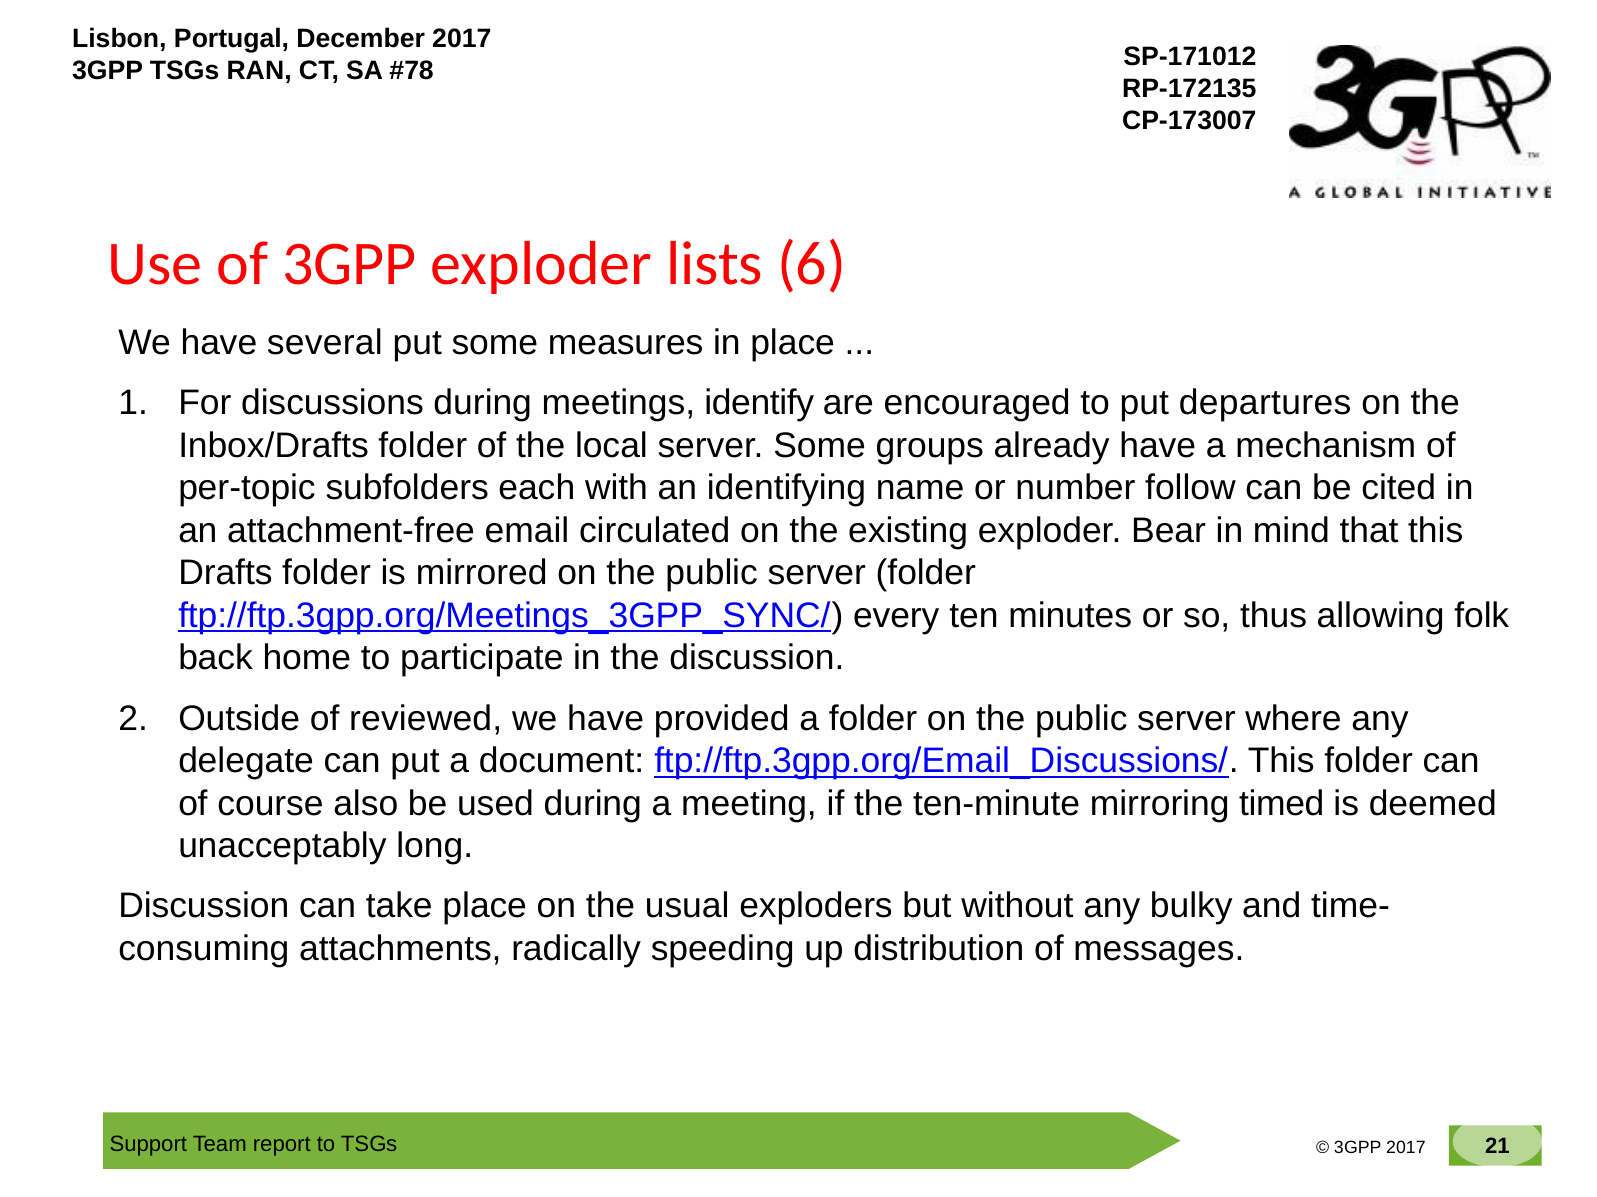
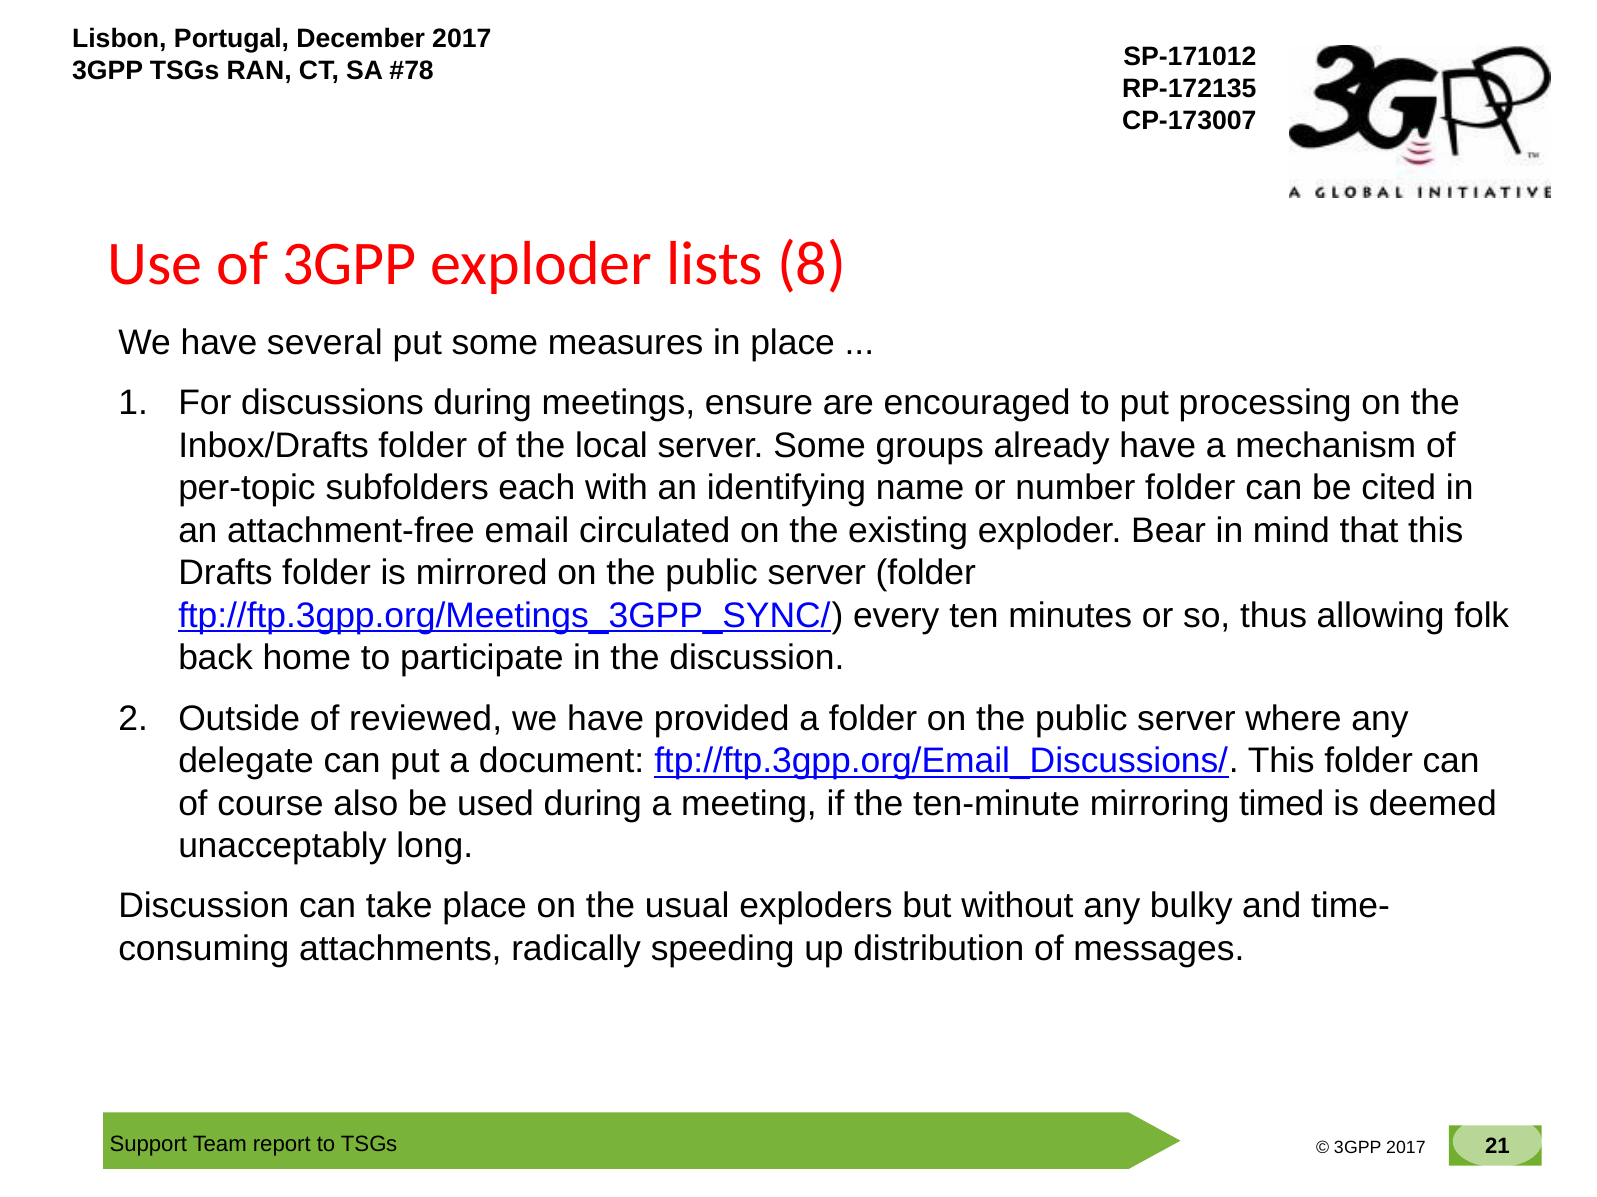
6: 6 -> 8
identify: identify -> ensure
departures: departures -> processing
number follow: follow -> folder
